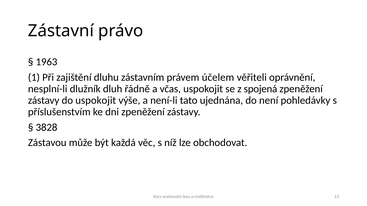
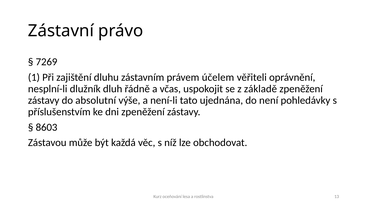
1963: 1963 -> 7269
spojená: spojená -> základě
do uspokojit: uspokojit -> absolutní
3828: 3828 -> 8603
